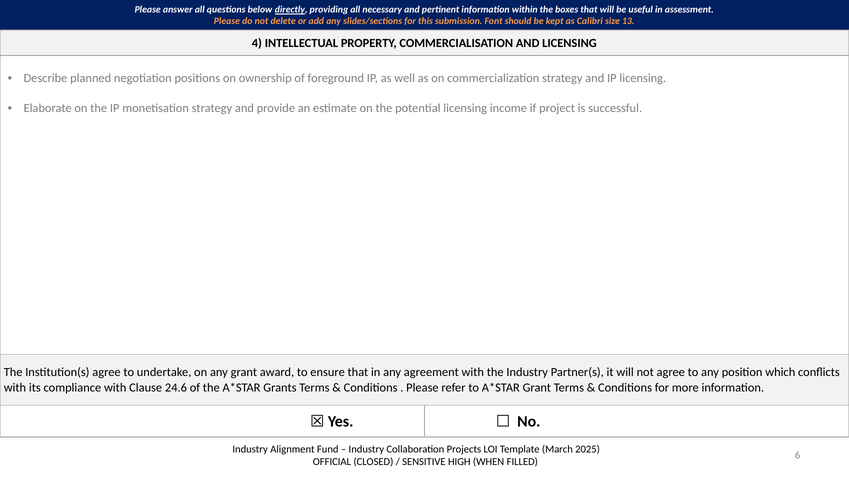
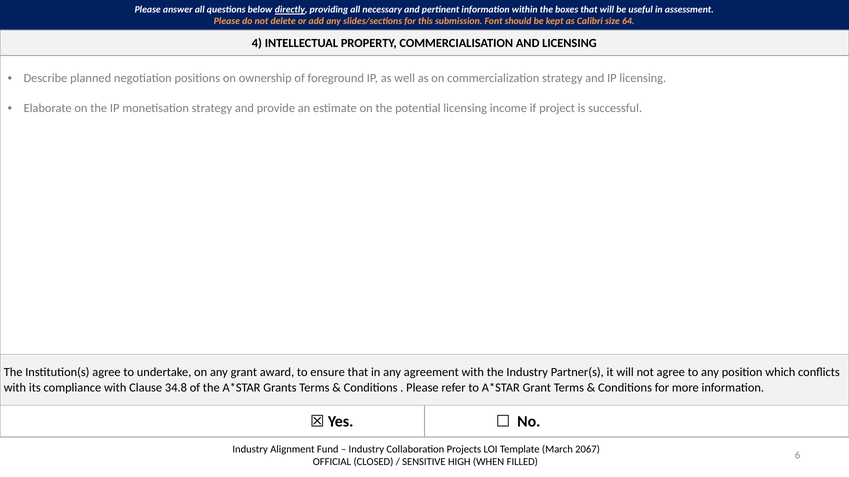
13: 13 -> 64
24.6: 24.6 -> 34.8
2025: 2025 -> 2067
